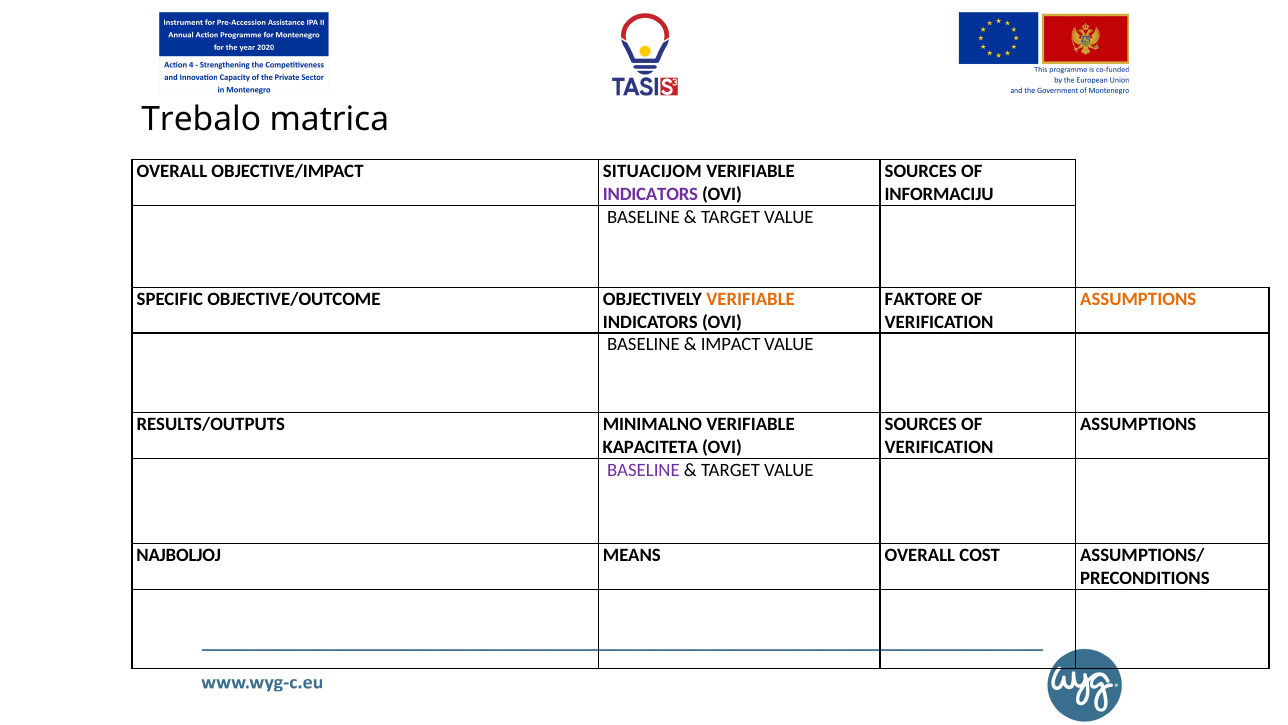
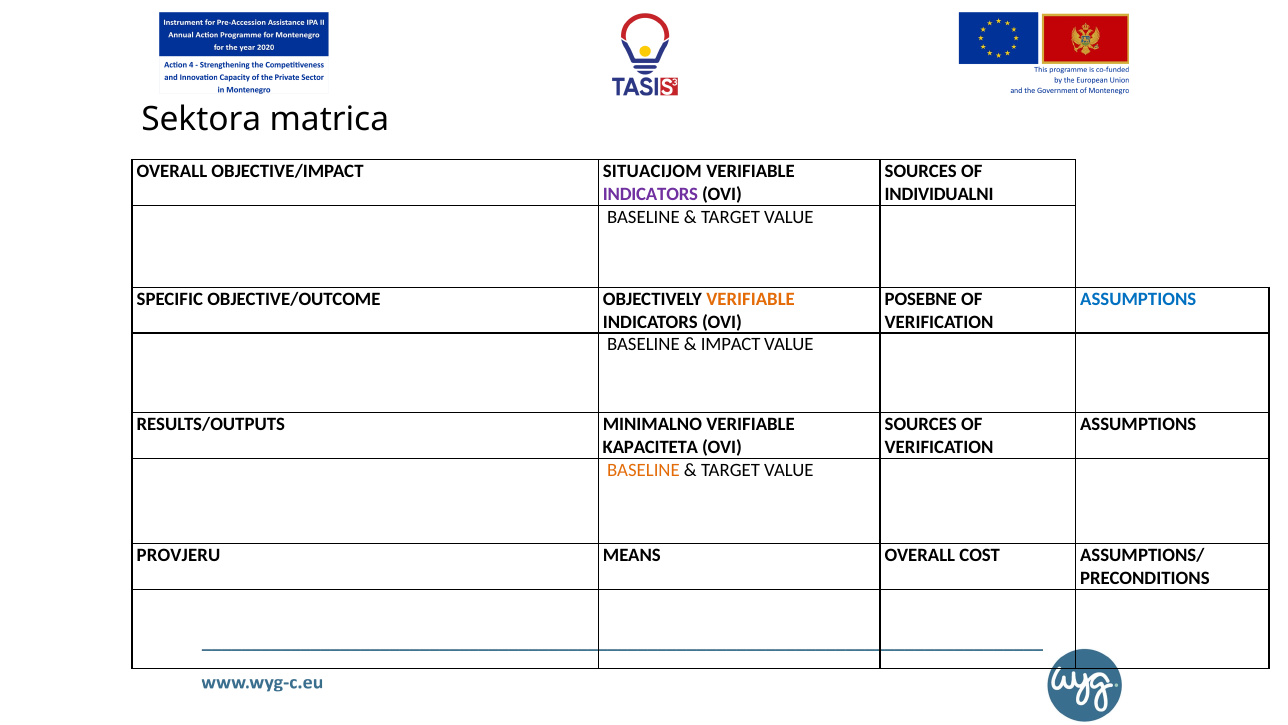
Trebalo: Trebalo -> Sektora
INFORMACIJU: INFORMACIJU -> INDIVIDUALNI
FAKTORE: FAKTORE -> POSEBNE
ASSUMPTIONS at (1138, 299) colour: orange -> blue
BASELINE at (643, 470) colour: purple -> orange
NAJBOLJOJ: NAJBOLJOJ -> PROVJERU
